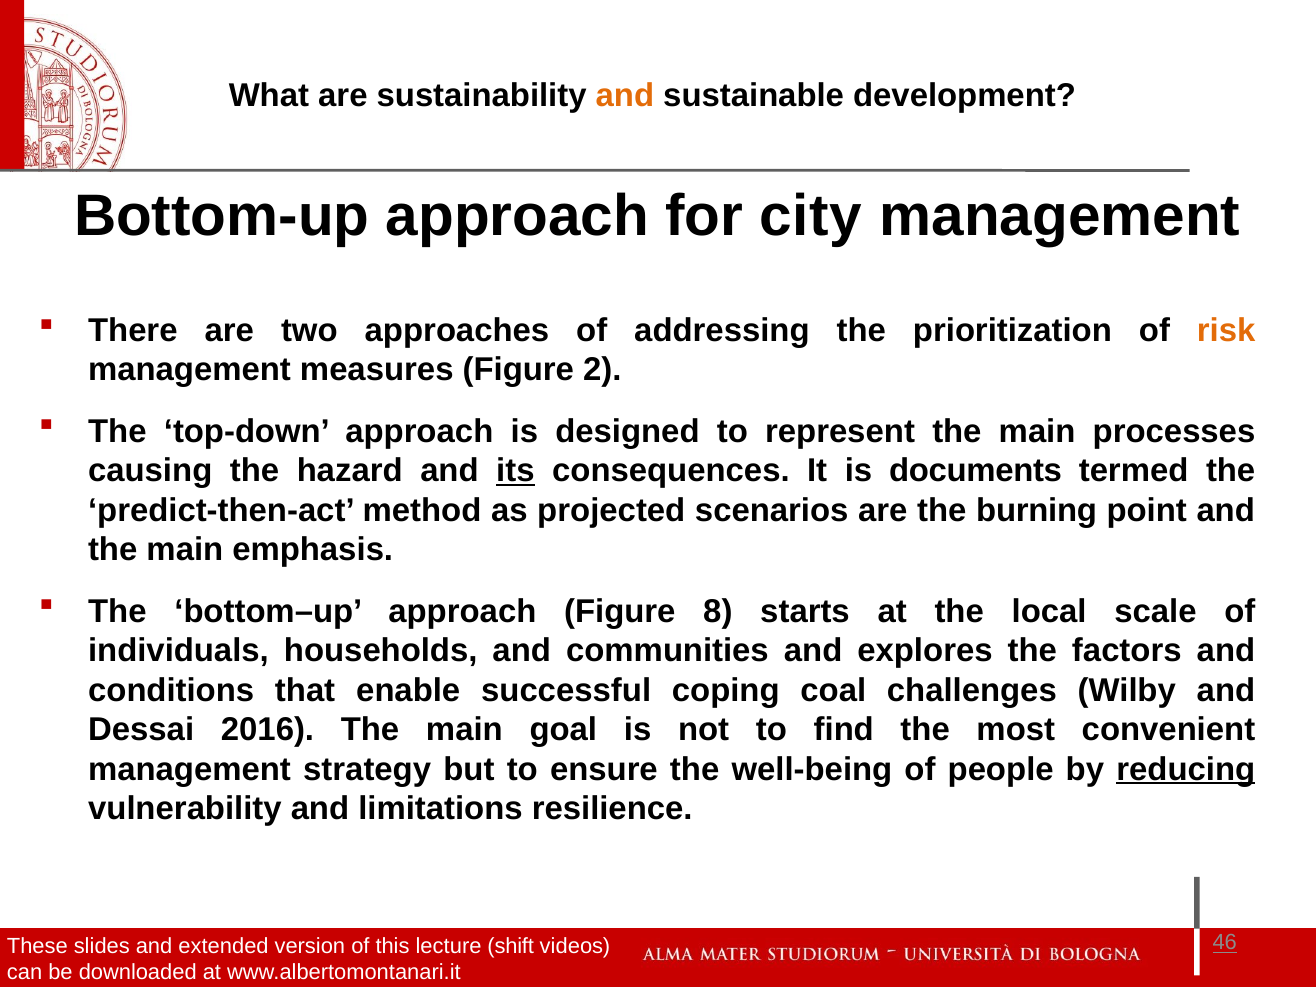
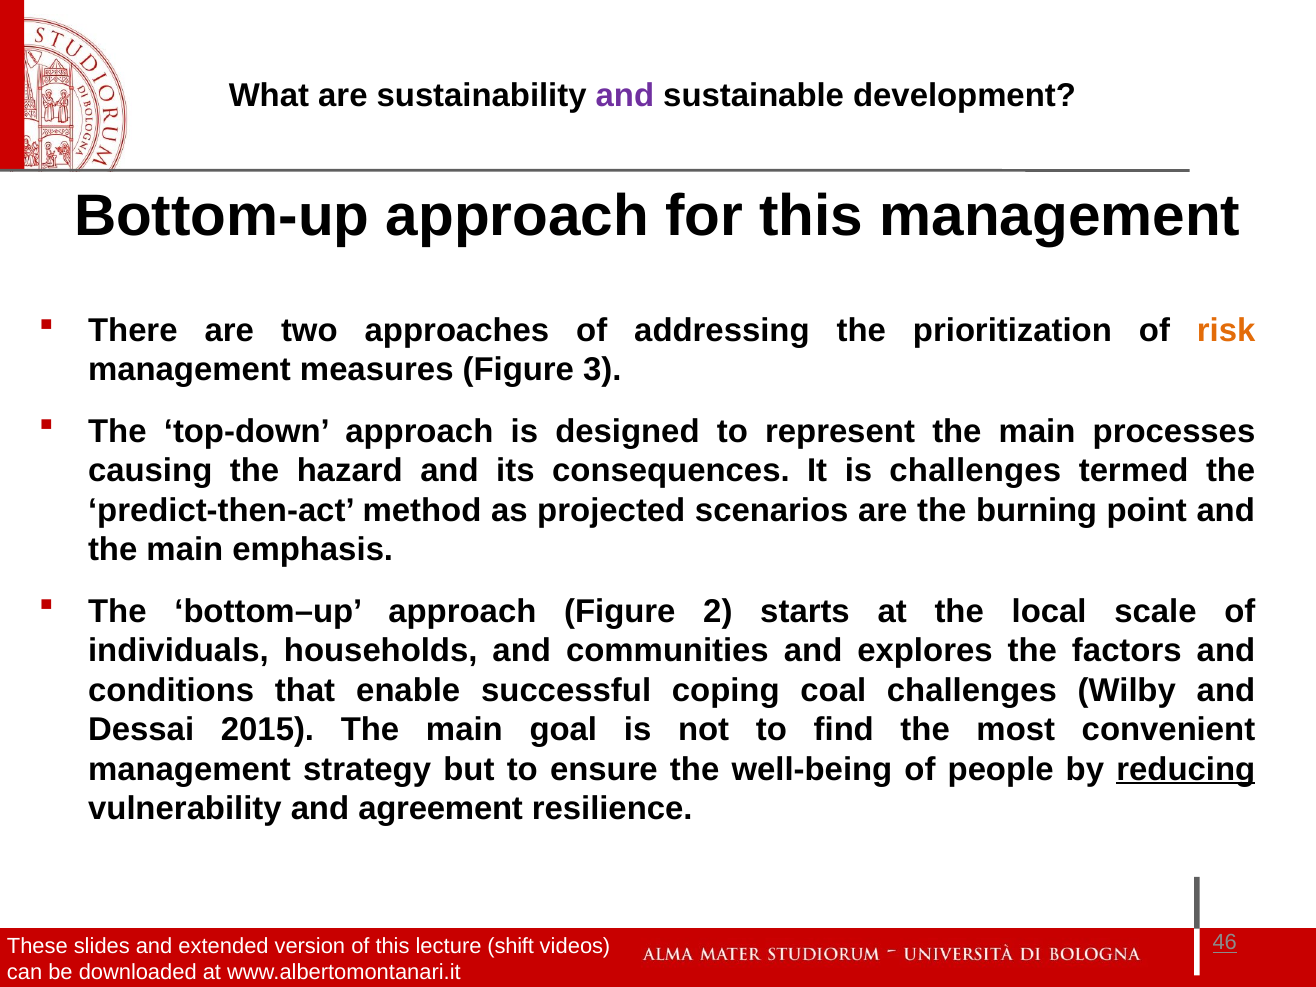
and at (625, 96) colour: orange -> purple
for city: city -> this
2: 2 -> 3
its underline: present -> none
is documents: documents -> challenges
8: 8 -> 2
2016: 2016 -> 2015
limitations: limitations -> agreement
